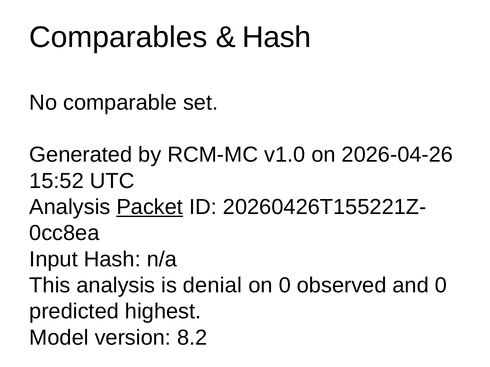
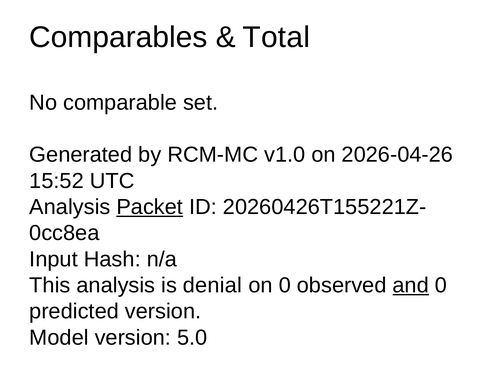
Hash at (277, 37): Hash -> Total
and underline: none -> present
predicted highest: highest -> version
8.2: 8.2 -> 5.0
